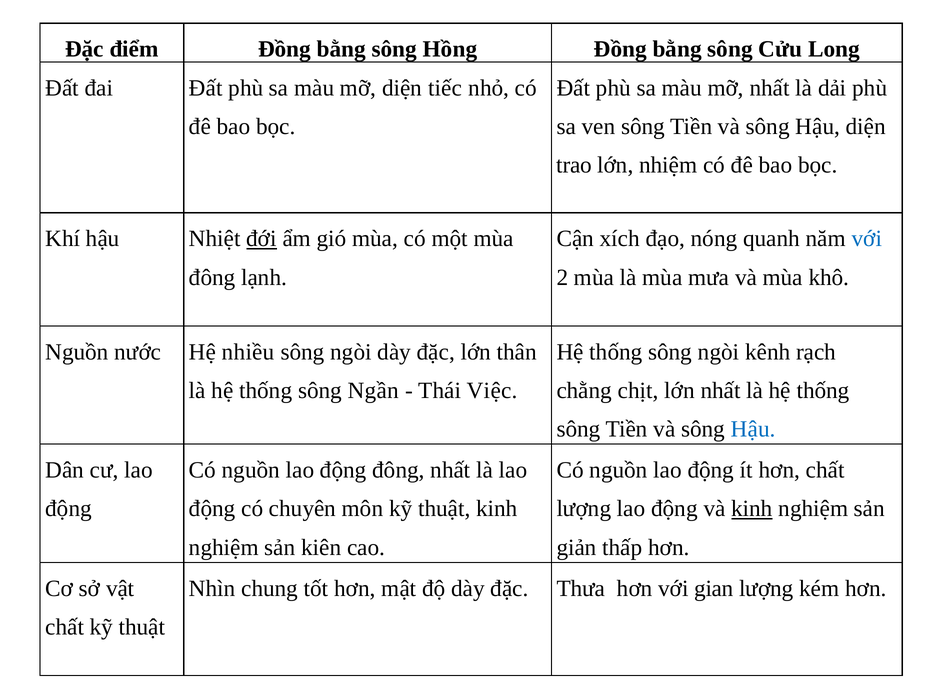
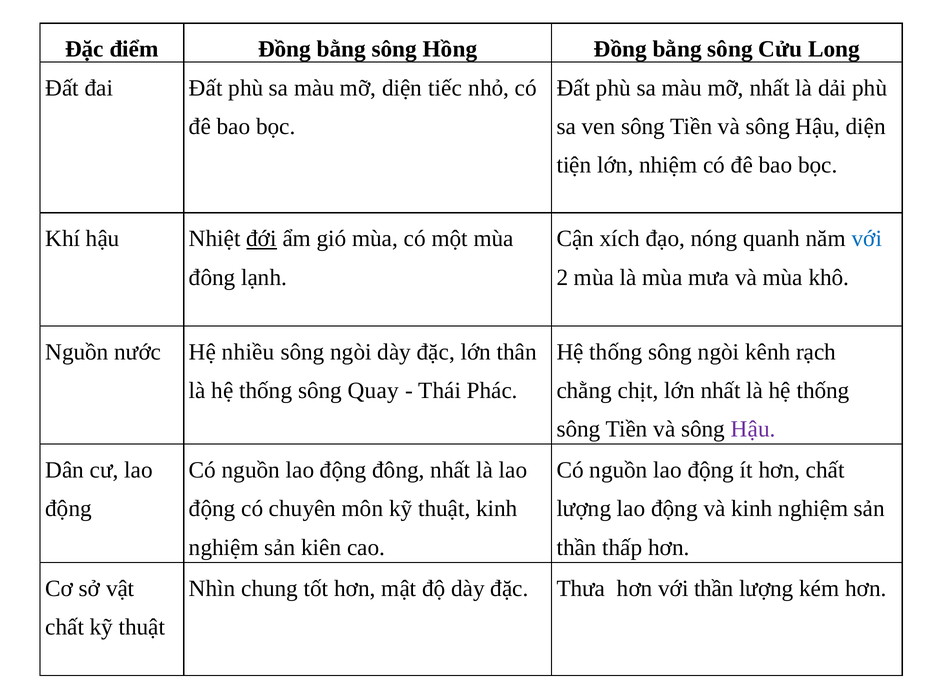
trao: trao -> tiện
Ngần: Ngần -> Quay
Việc: Việc -> Phác
Hậu at (753, 429) colour: blue -> purple
kinh at (752, 509) underline: present -> none
giản at (577, 548): giản -> thần
với gian: gian -> thần
